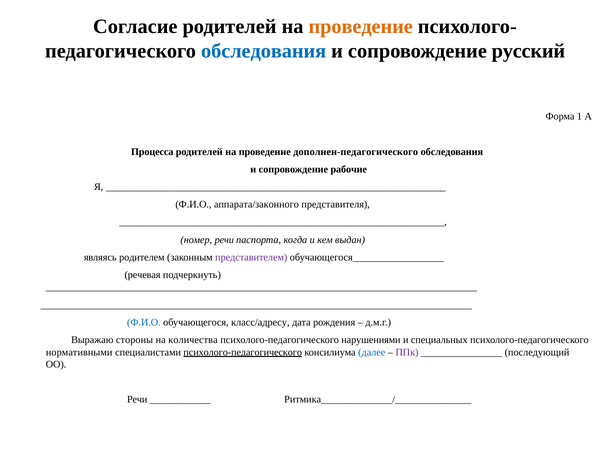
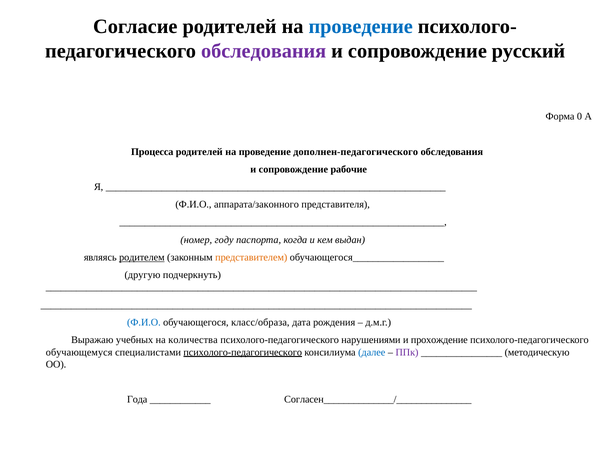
проведение at (361, 27) colour: orange -> blue
обследования at (264, 51) colour: blue -> purple
1: 1 -> 0
номер речи: речи -> году
родителем underline: none -> present
представителем colour: purple -> orange
речевая: речевая -> другую
класс/адресу: класс/адресу -> класс/образа
стороны: стороны -> учебных
специальных: специальных -> прохождение
нормативными: нормативными -> обучающемуся
последующий: последующий -> методическую
Речи at (137, 400): Речи -> Года
Ритмика______________/_______________: Ритмика______________/_______________ -> Согласен______________/_______________
